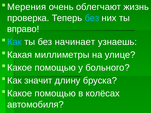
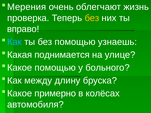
без at (92, 18) colour: light blue -> yellow
без начинает: начинает -> помощью
миллиметры: миллиметры -> поднимается
значит: значит -> между
помощью at (55, 94): помощью -> примерно
